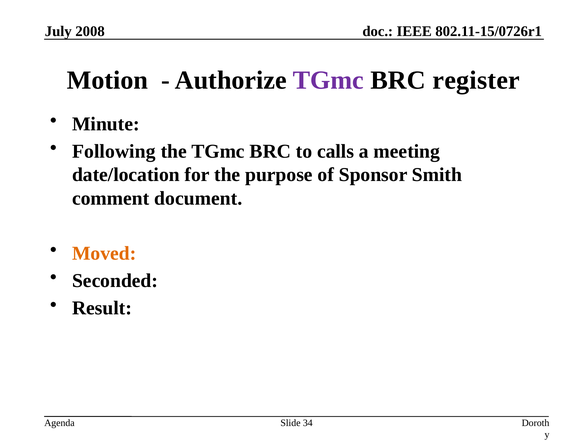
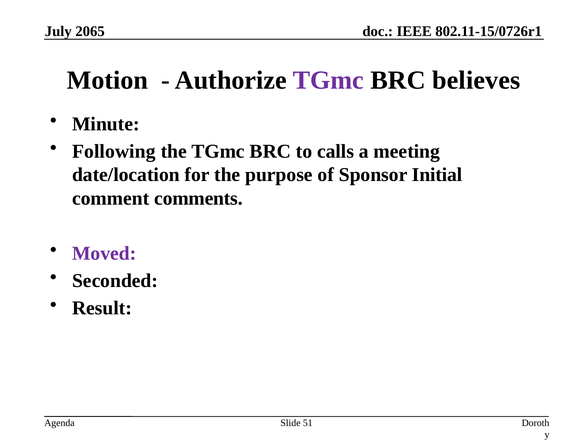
2008: 2008 -> 2065
register: register -> believes
Smith: Smith -> Initial
document: document -> comments
Moved colour: orange -> purple
34: 34 -> 51
